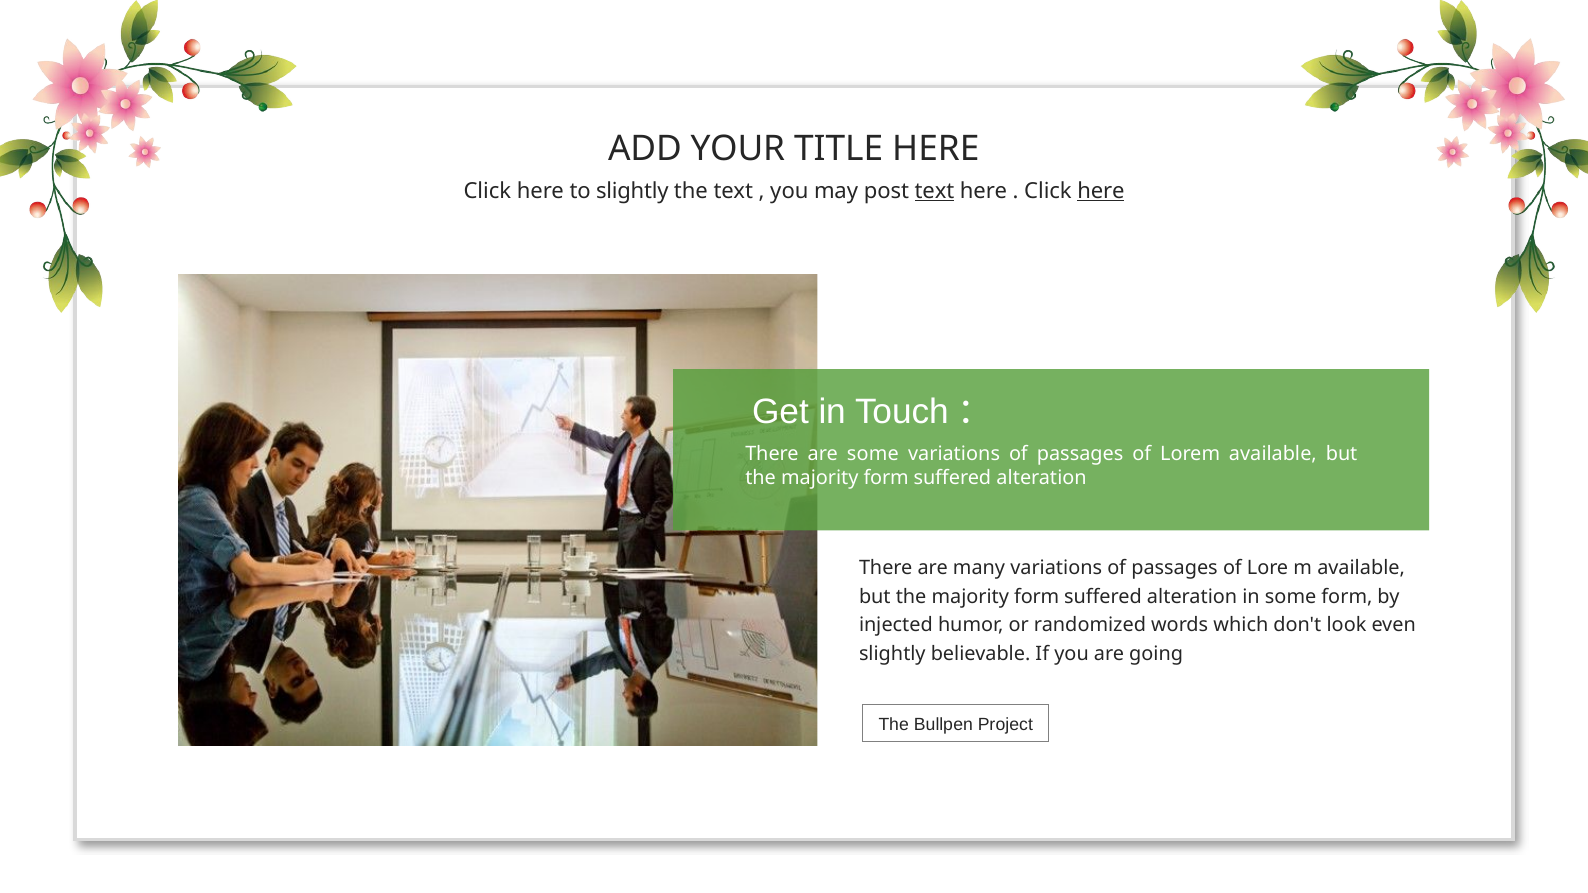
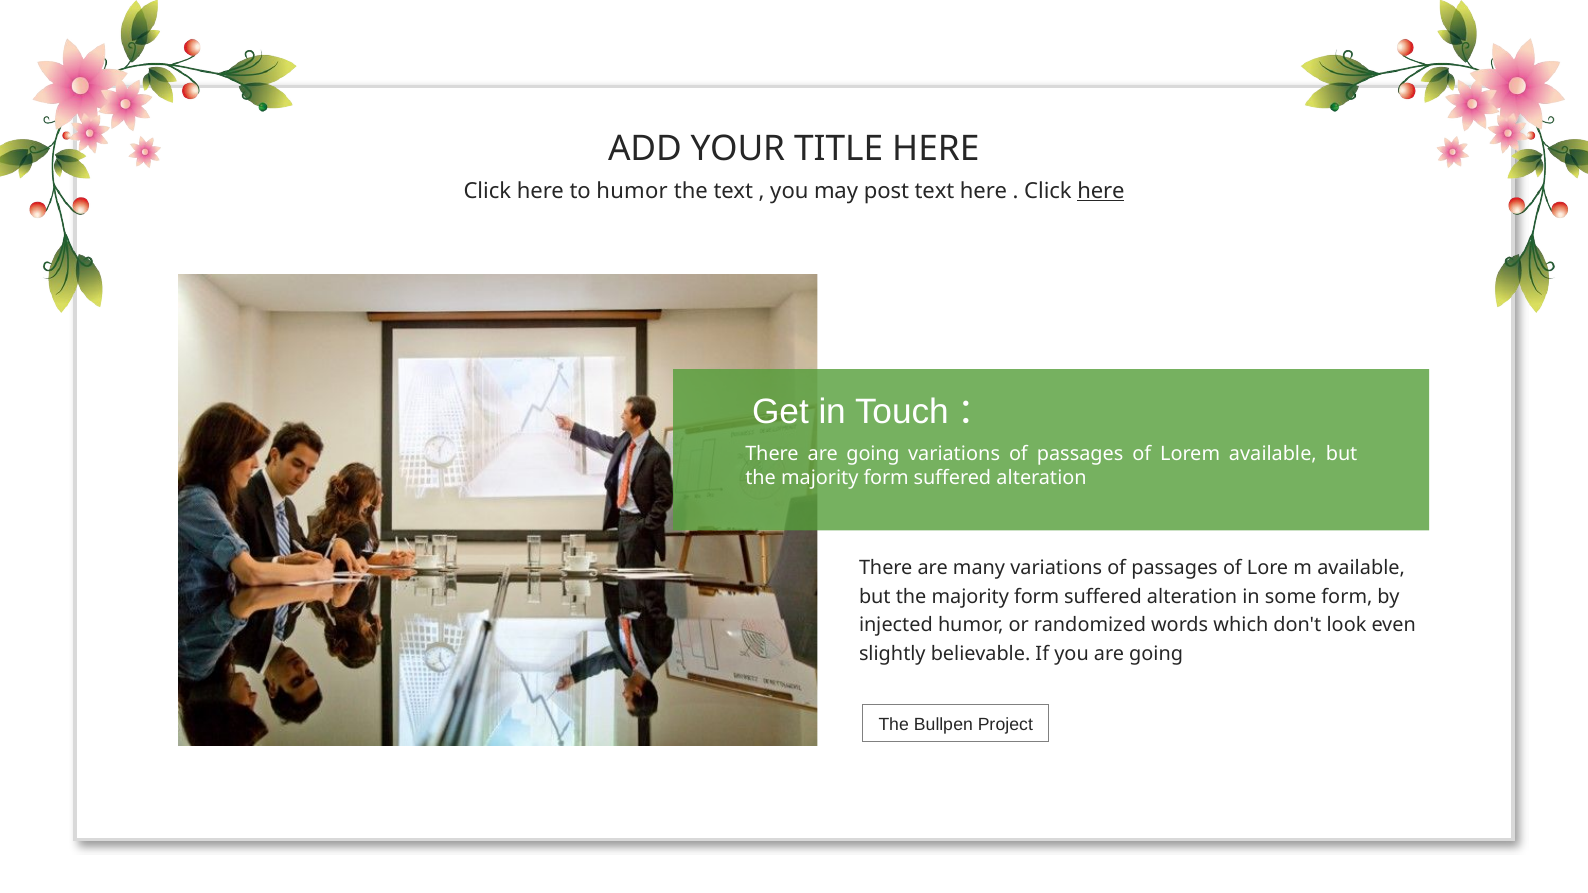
to slightly: slightly -> humor
text at (934, 191) underline: present -> none
There are some: some -> going
